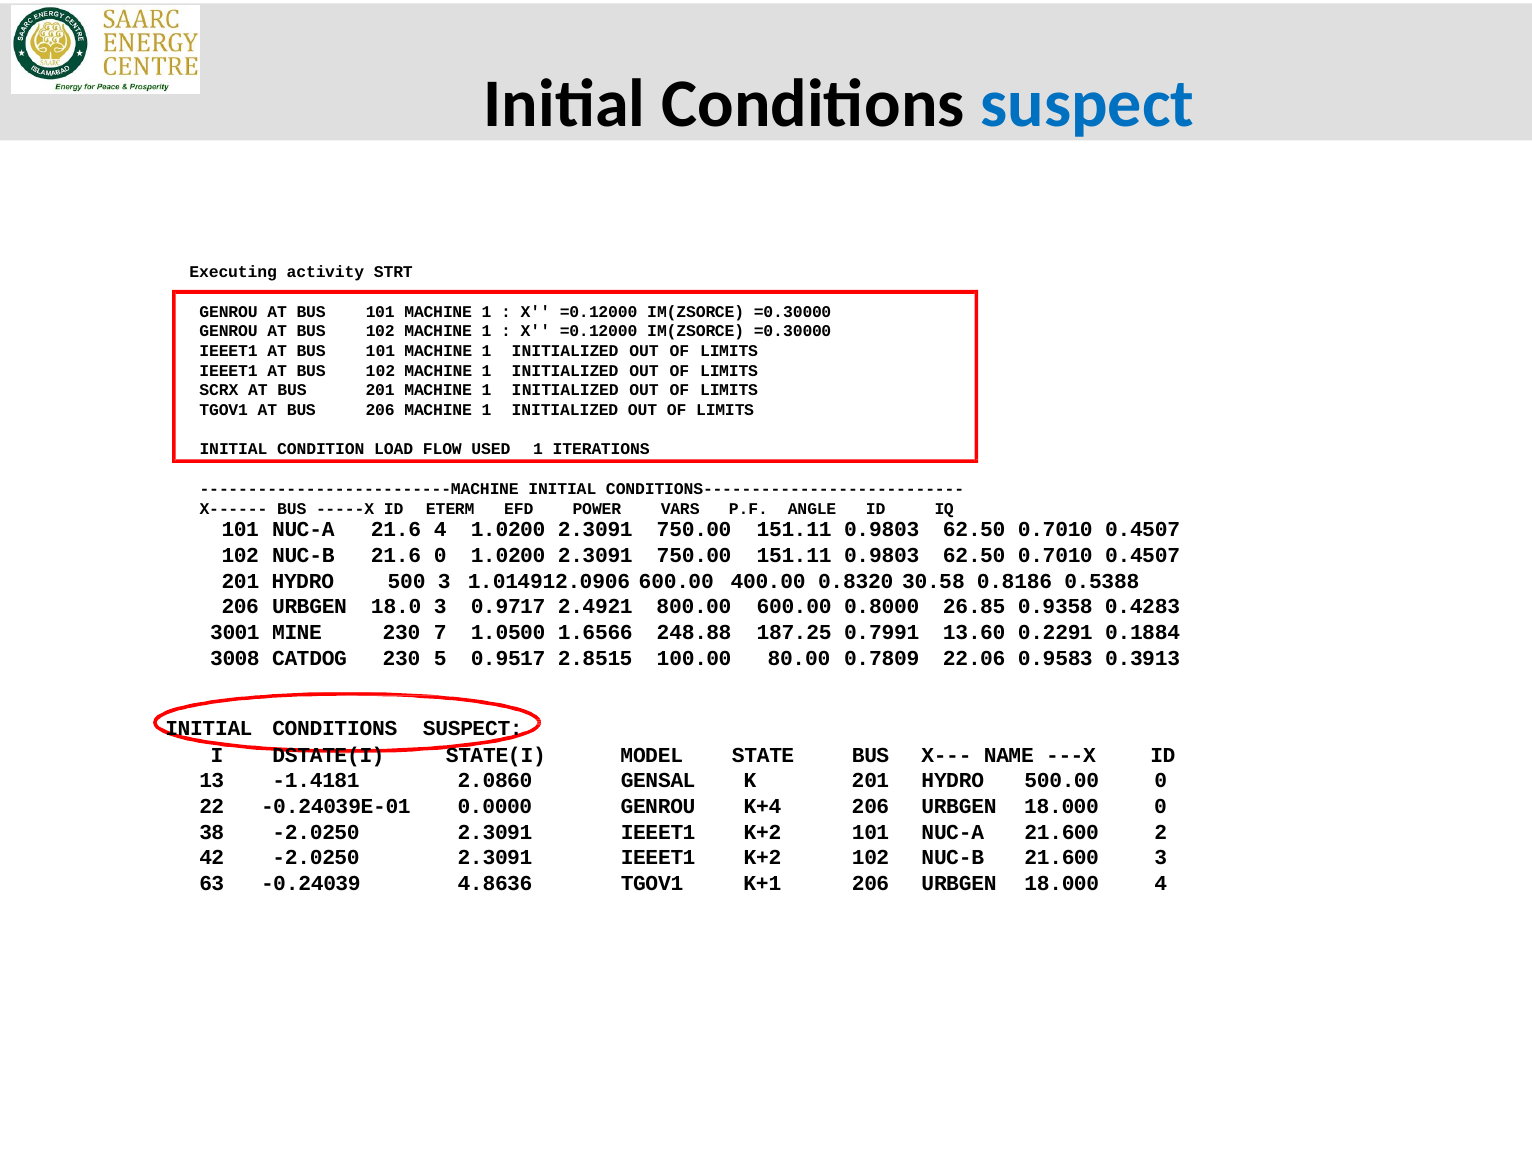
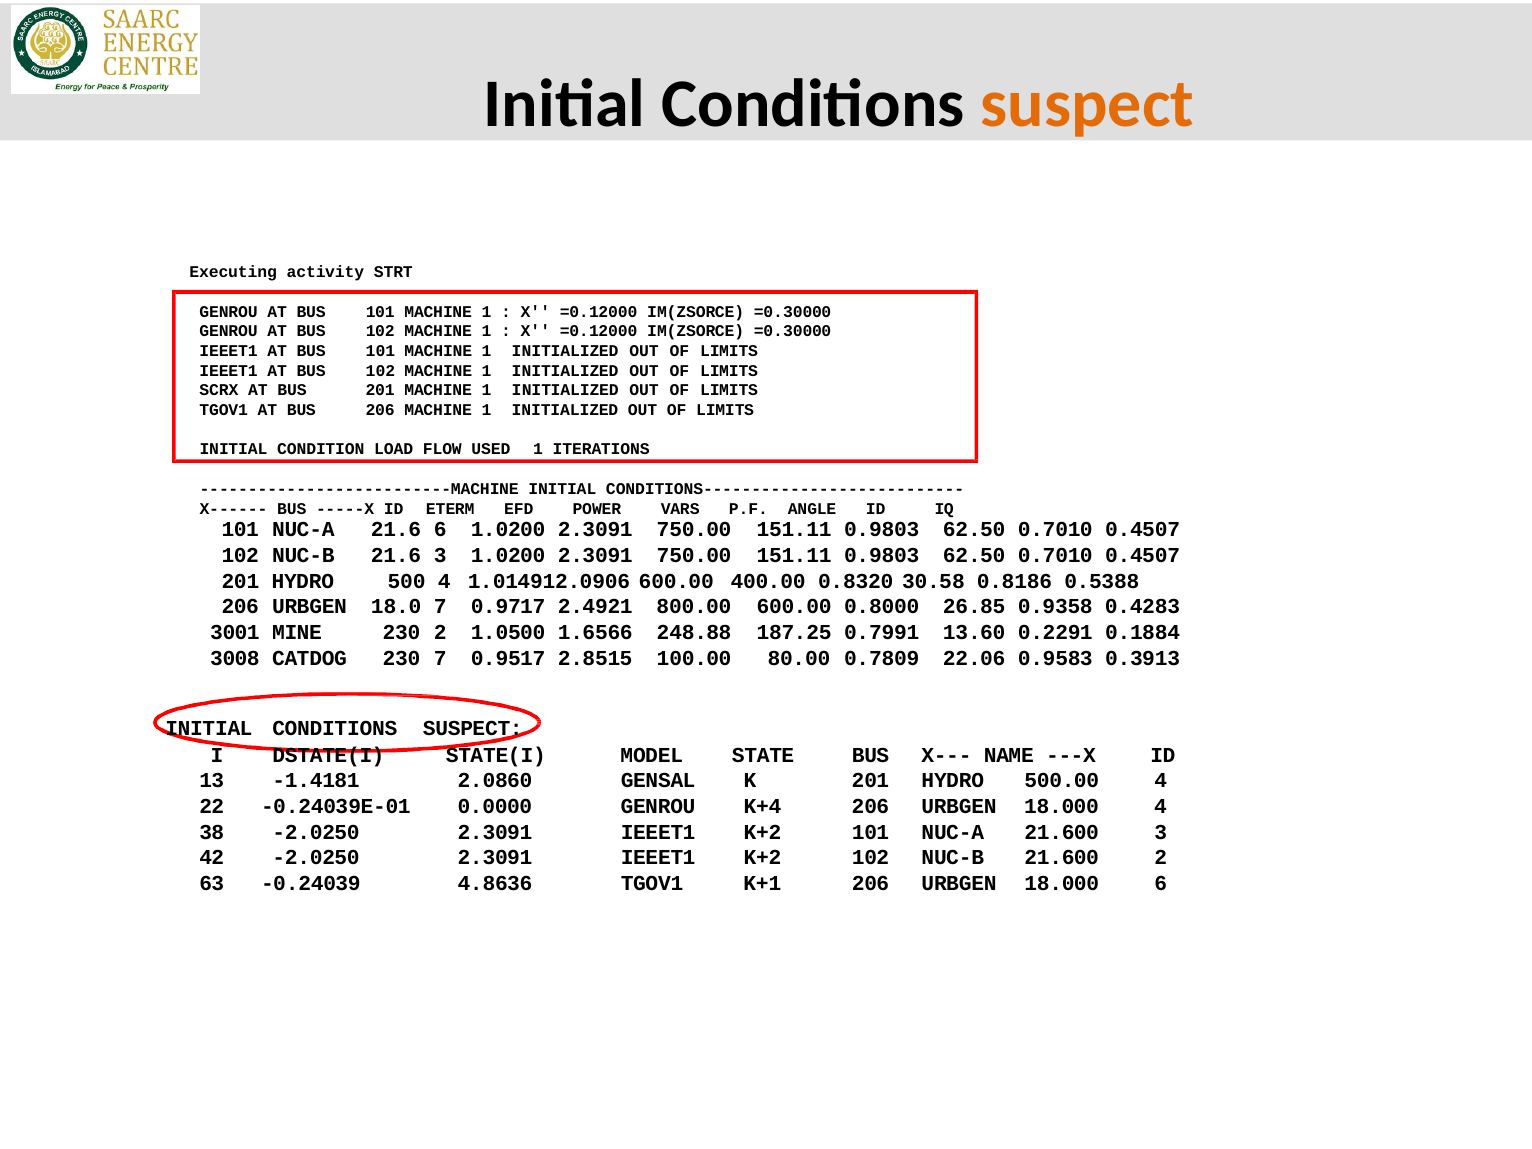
suspect at (1087, 104) colour: blue -> orange
21.6 4: 4 -> 6
21.6 0: 0 -> 3
500 3: 3 -> 4
18.0 3: 3 -> 7
230 7: 7 -> 2
230 5: 5 -> 7
500.00 0: 0 -> 4
18.000 0: 0 -> 4
21.600 2: 2 -> 3
21.600 3: 3 -> 2
18.000 4: 4 -> 6
